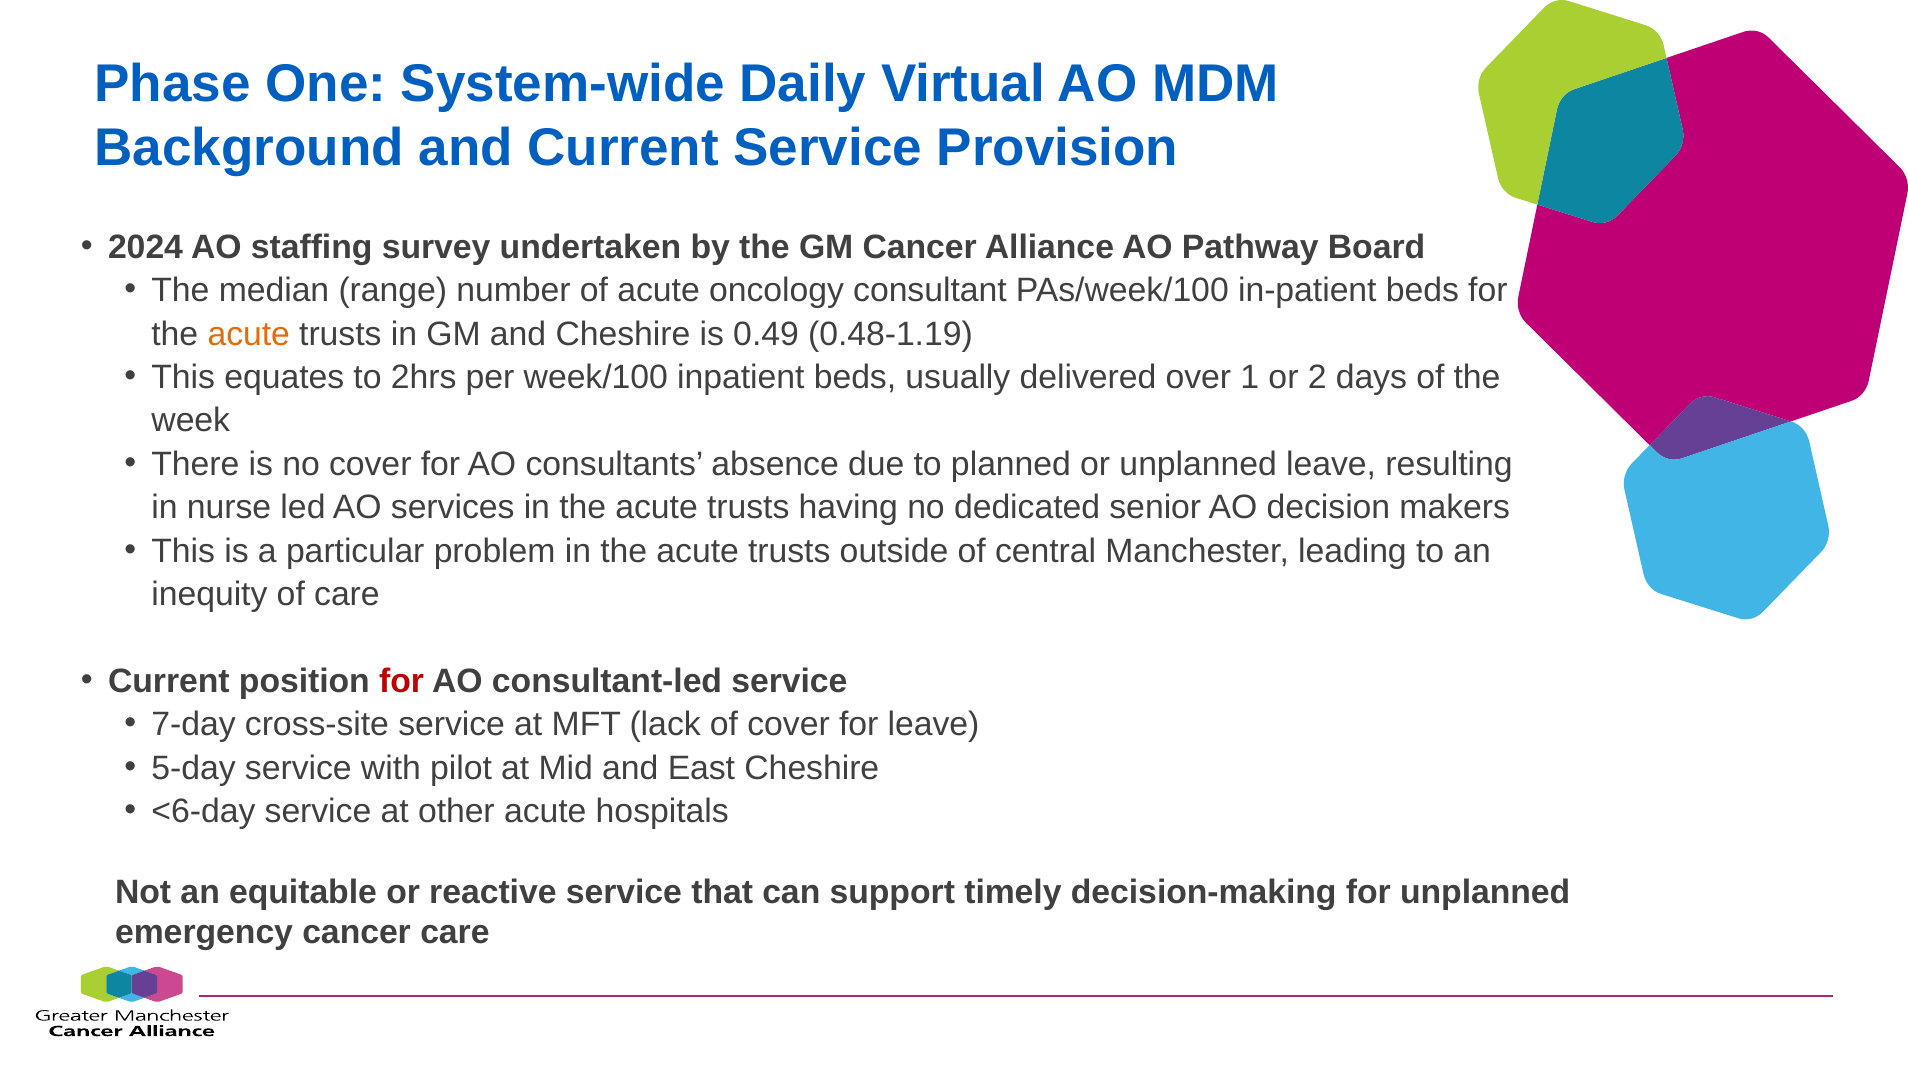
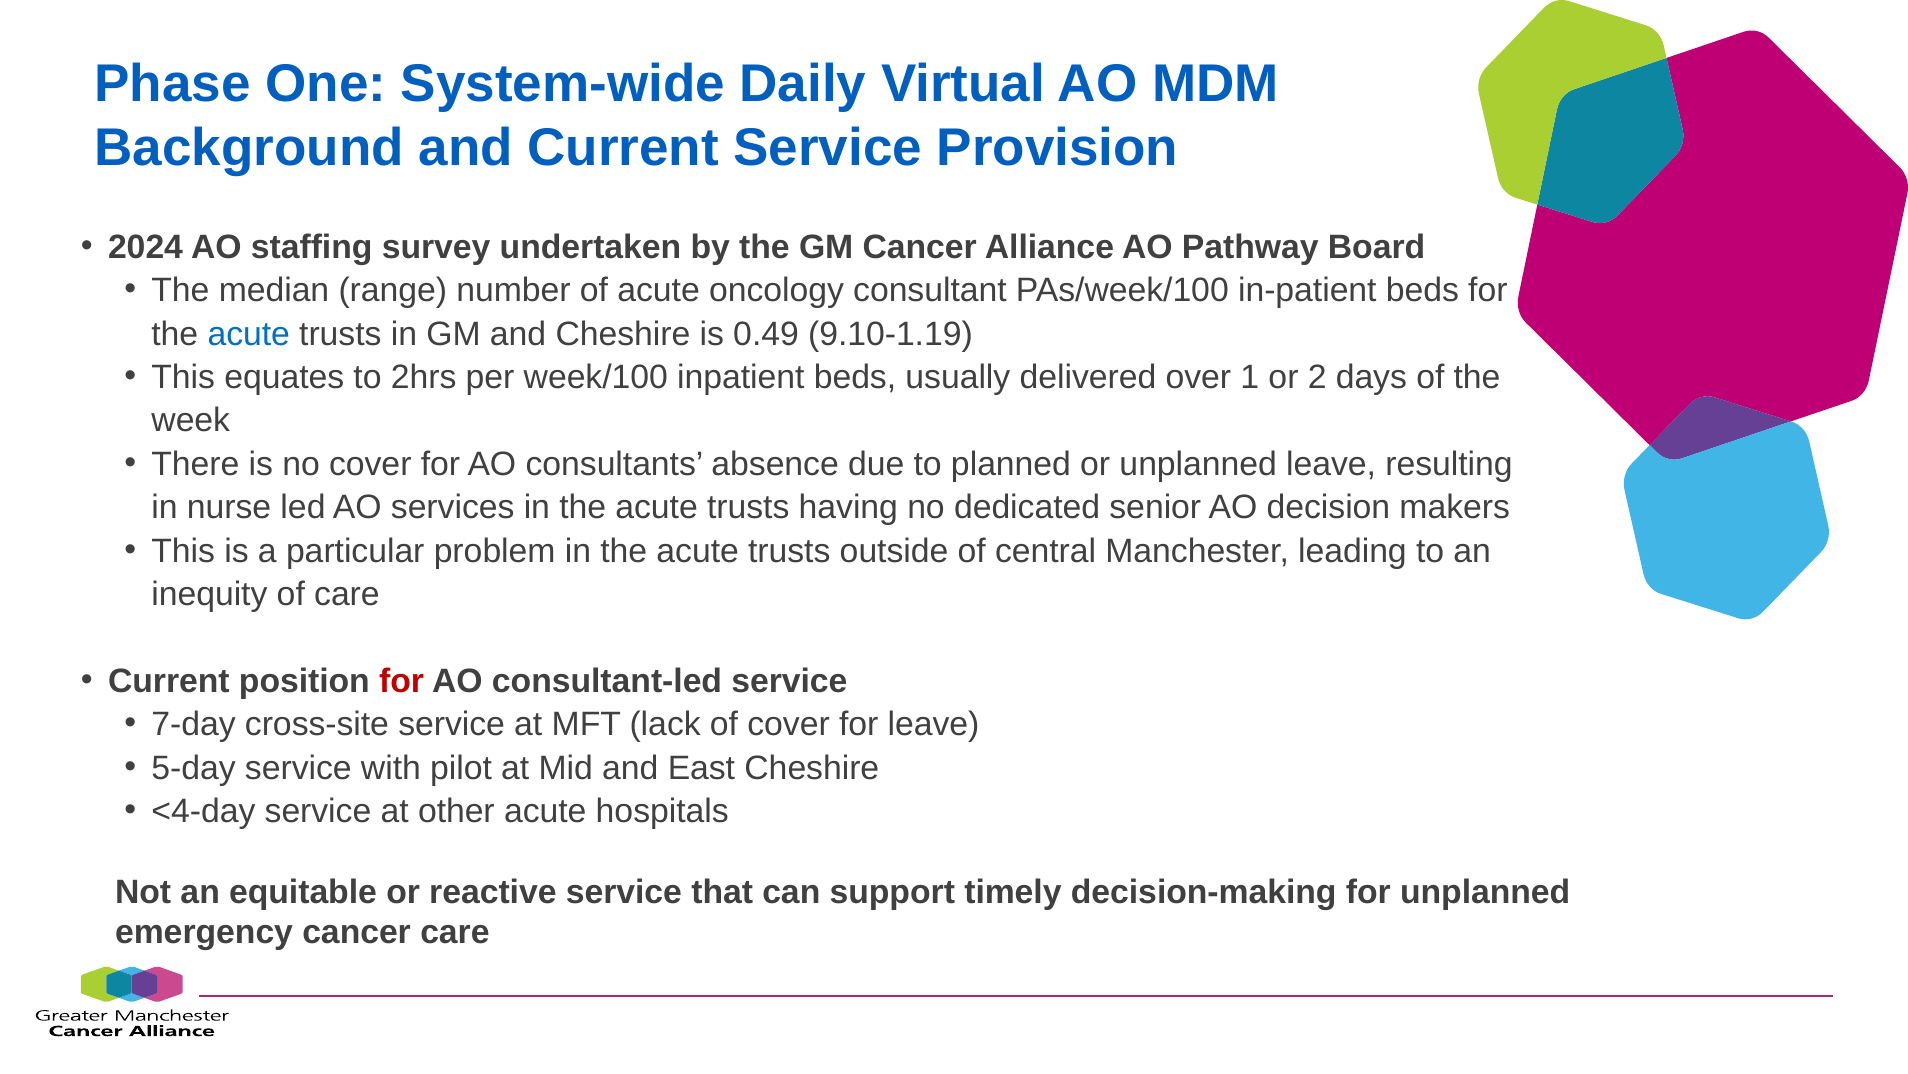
acute at (249, 334) colour: orange -> blue
0.48-1.19: 0.48-1.19 -> 9.10-1.19
<6-day: <6-day -> <4-day
